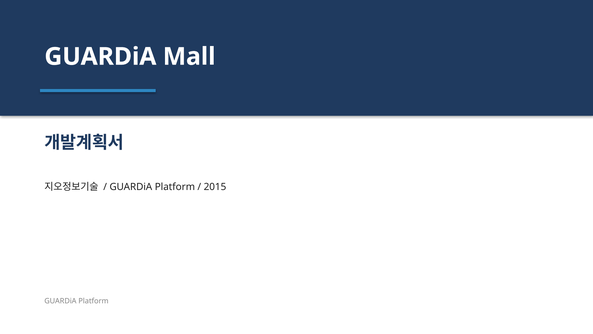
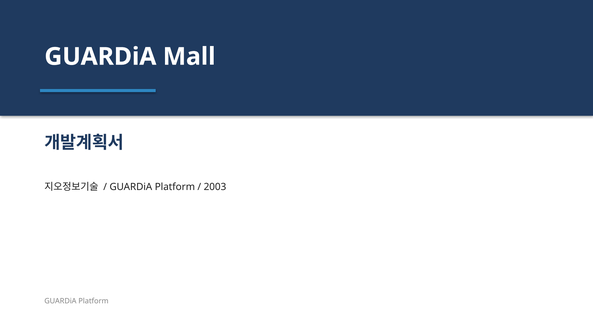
2015: 2015 -> 2003
